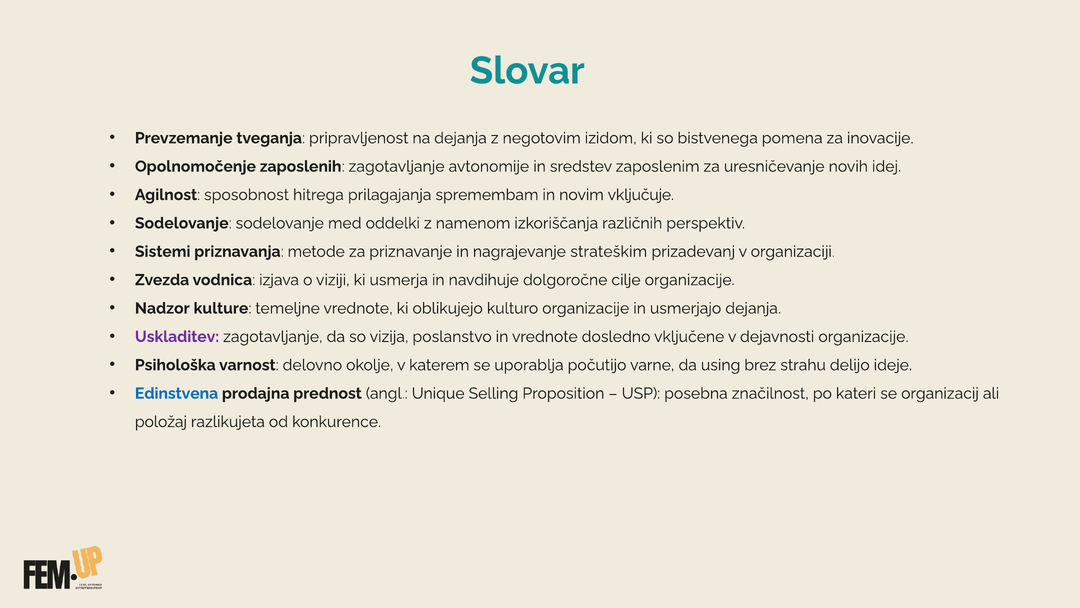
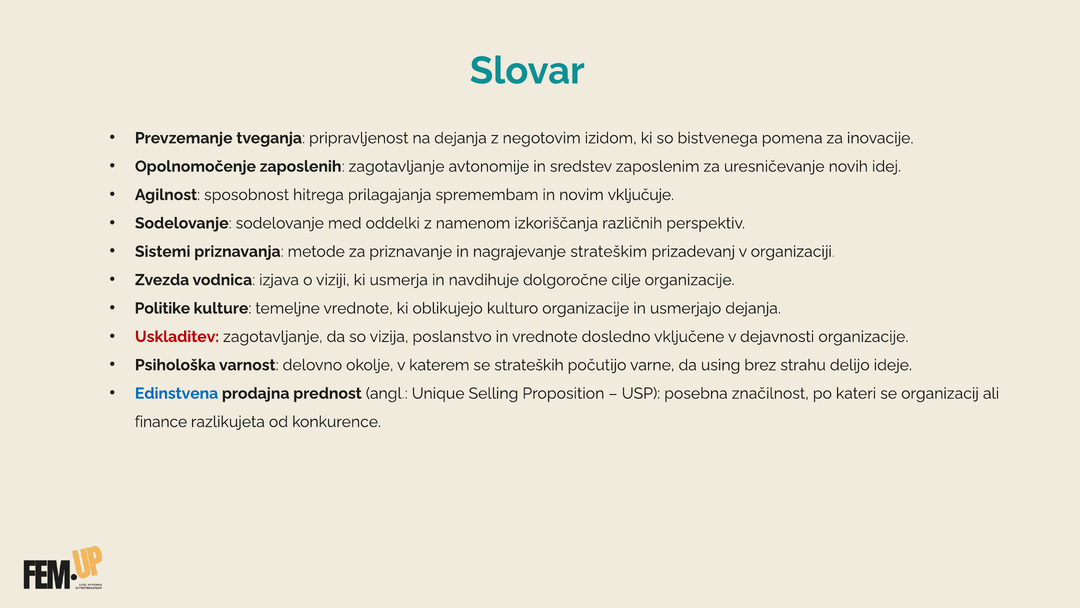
Nadzor: Nadzor -> Politike
Uskladitev colour: purple -> red
uporablja: uporablja -> strateških
položaj: položaj -> finance
